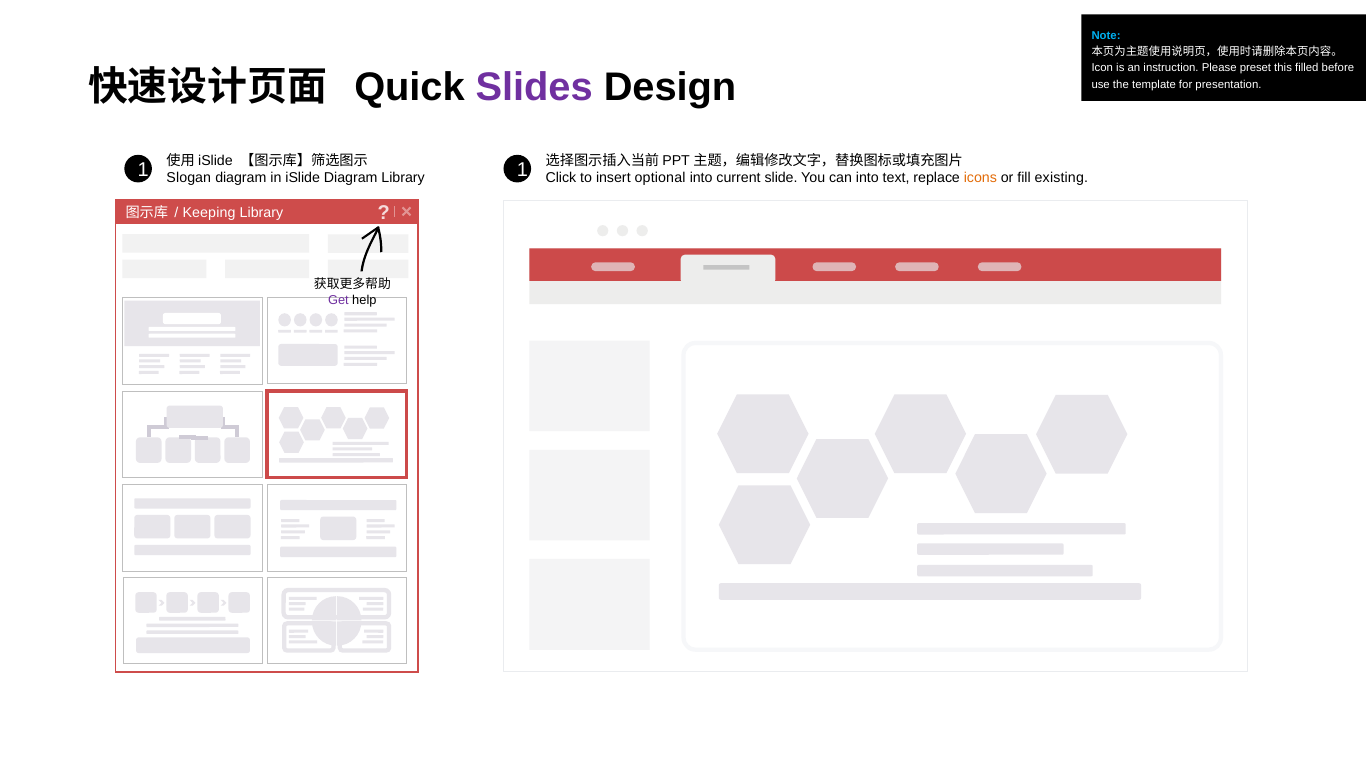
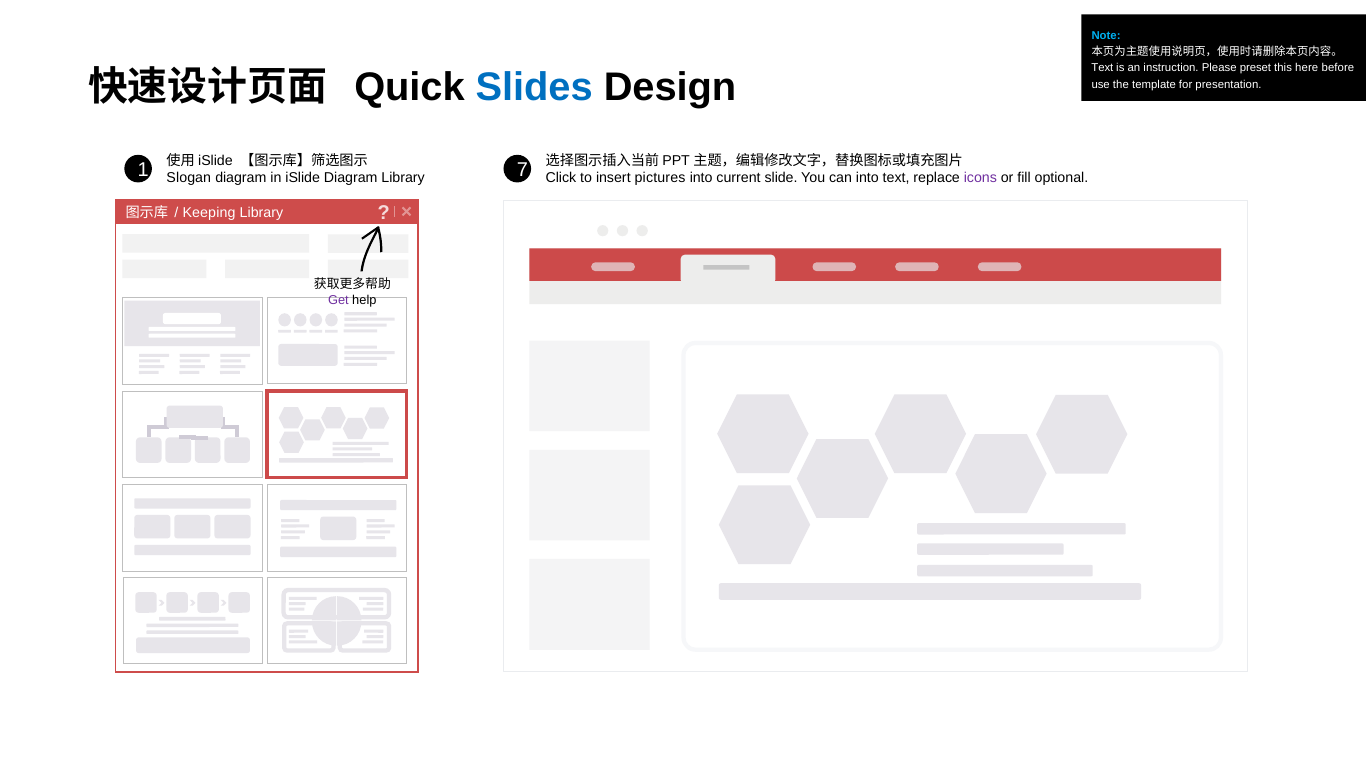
Icon at (1102, 68): Icon -> Text
filled: filled -> here
Slides colour: purple -> blue
1 1: 1 -> 7
optional: optional -> pictures
icons colour: orange -> purple
existing: existing -> optional
